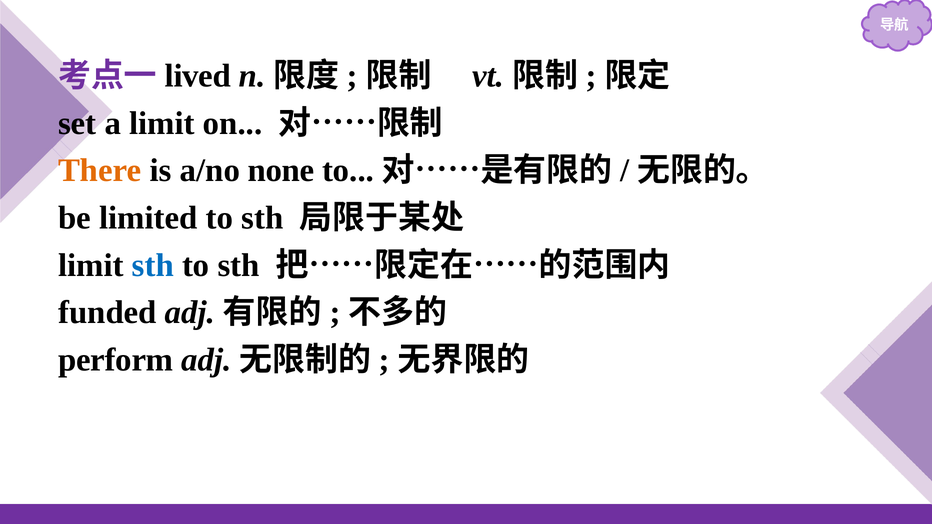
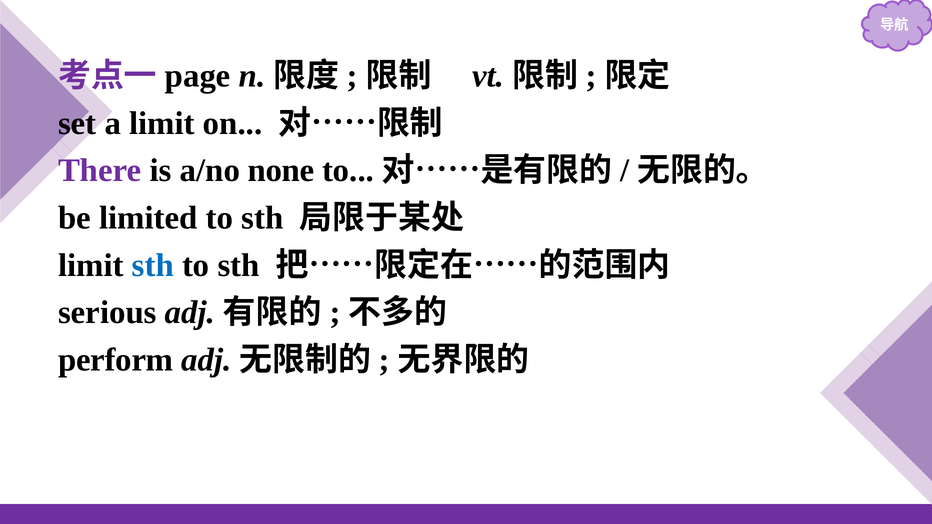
lived: lived -> page
There colour: orange -> purple
funded: funded -> serious
